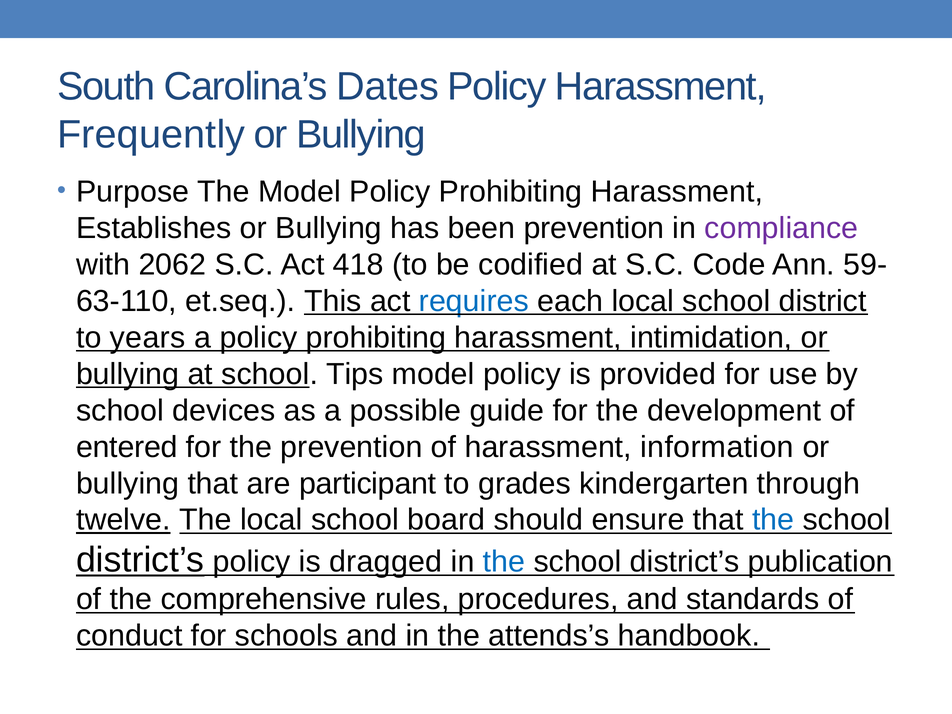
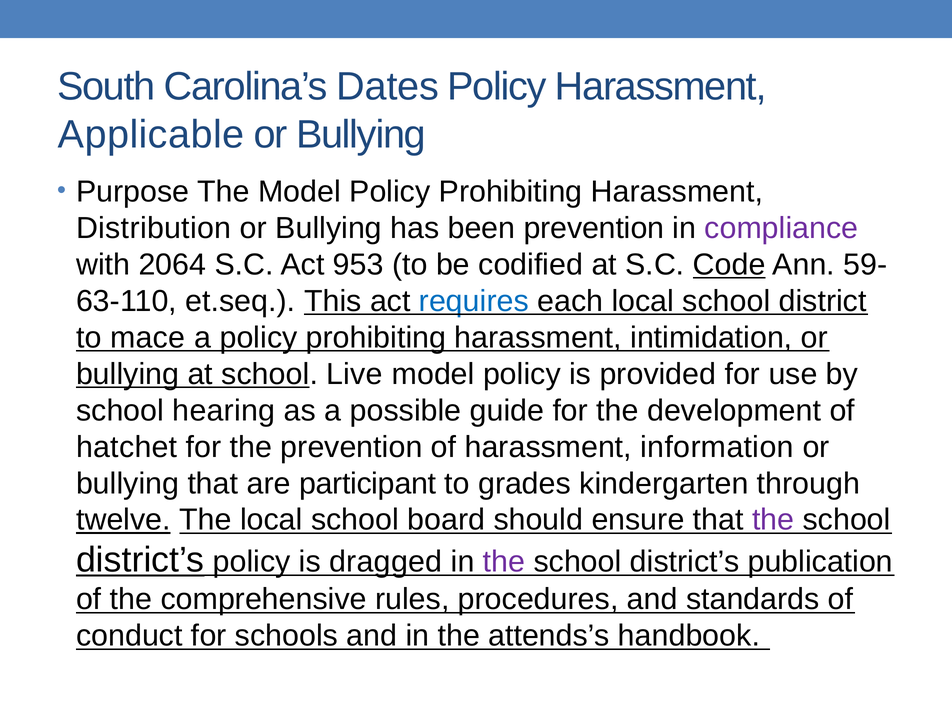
Frequently: Frequently -> Applicable
Establishes: Establishes -> Distribution
2062: 2062 -> 2064
418: 418 -> 953
Code underline: none -> present
years: years -> mace
Tips: Tips -> Live
devices: devices -> hearing
entered: entered -> hatchet
the at (773, 520) colour: blue -> purple
the at (504, 562) colour: blue -> purple
